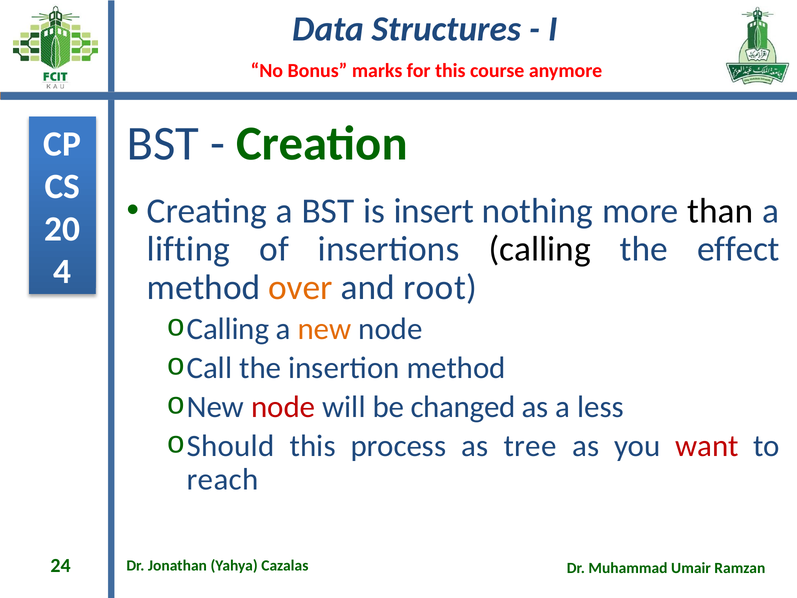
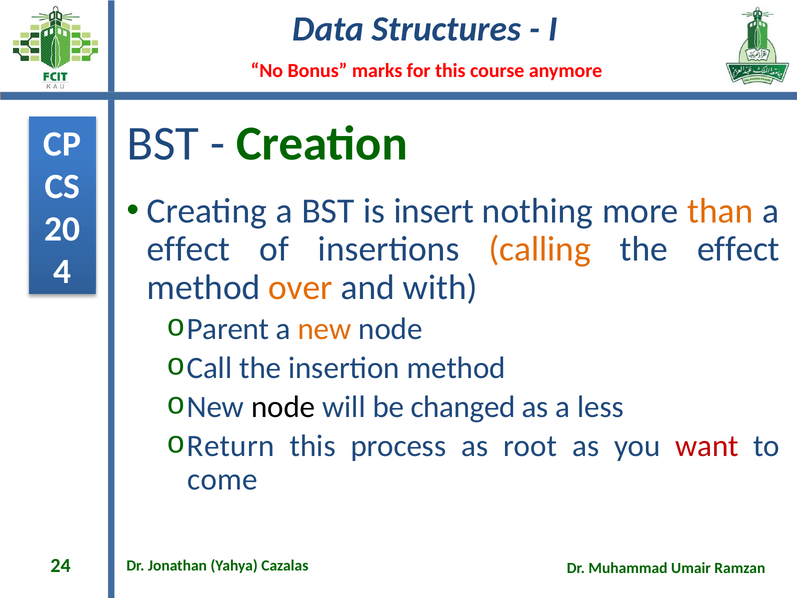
than colour: black -> orange
lifting at (188, 249): lifting -> effect
calling at (540, 249) colour: black -> orange
root: root -> with
Calling at (228, 329): Calling -> Parent
node at (283, 407) colour: red -> black
Should: Should -> Return
tree: tree -> root
reach: reach -> come
